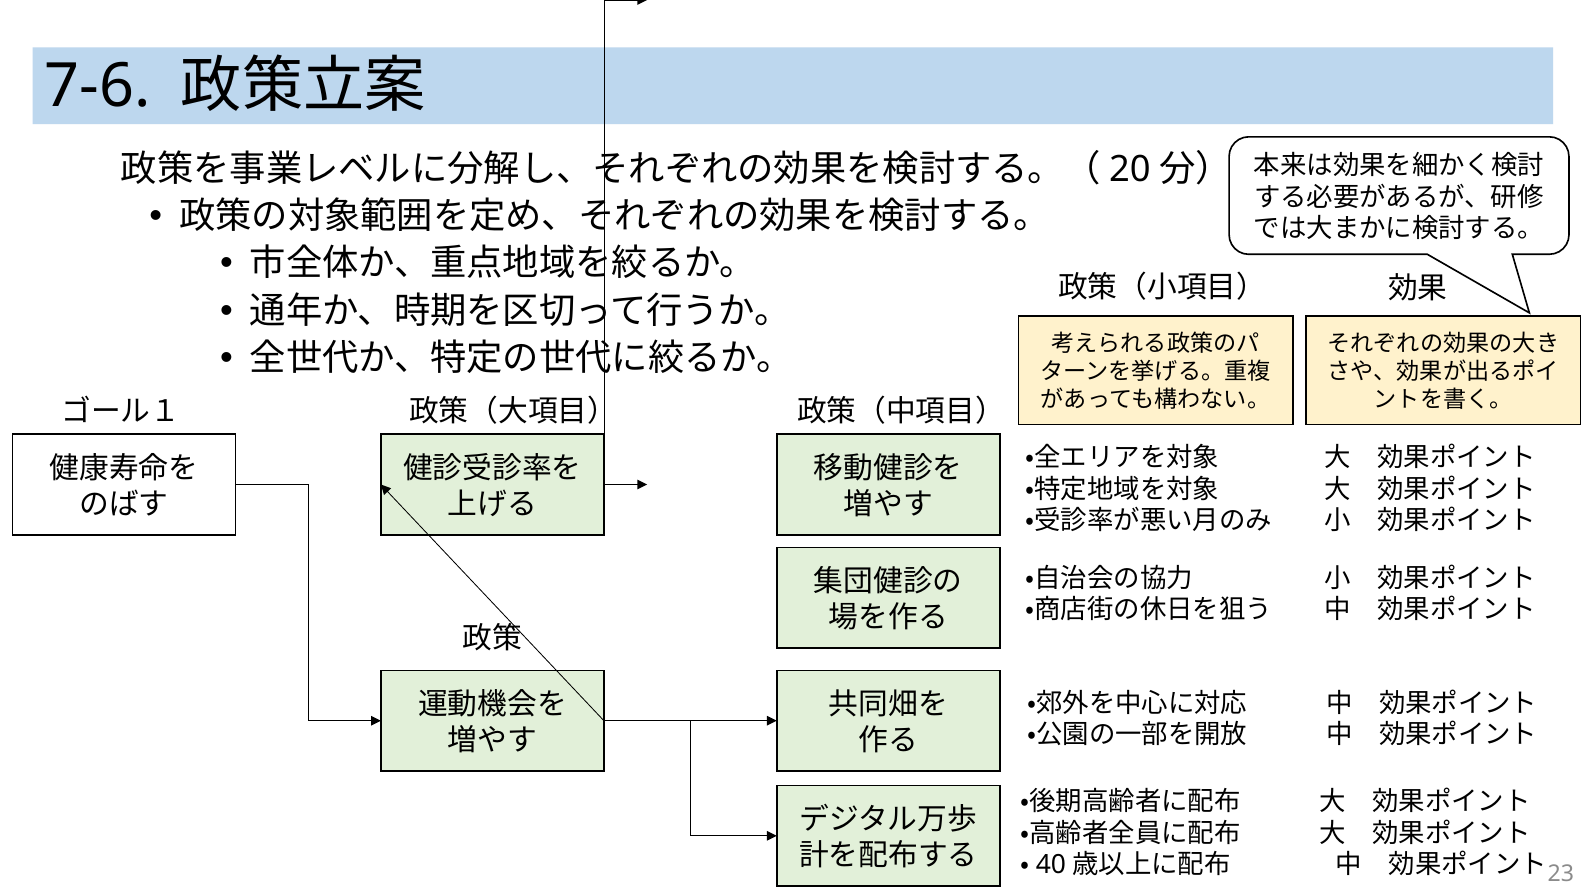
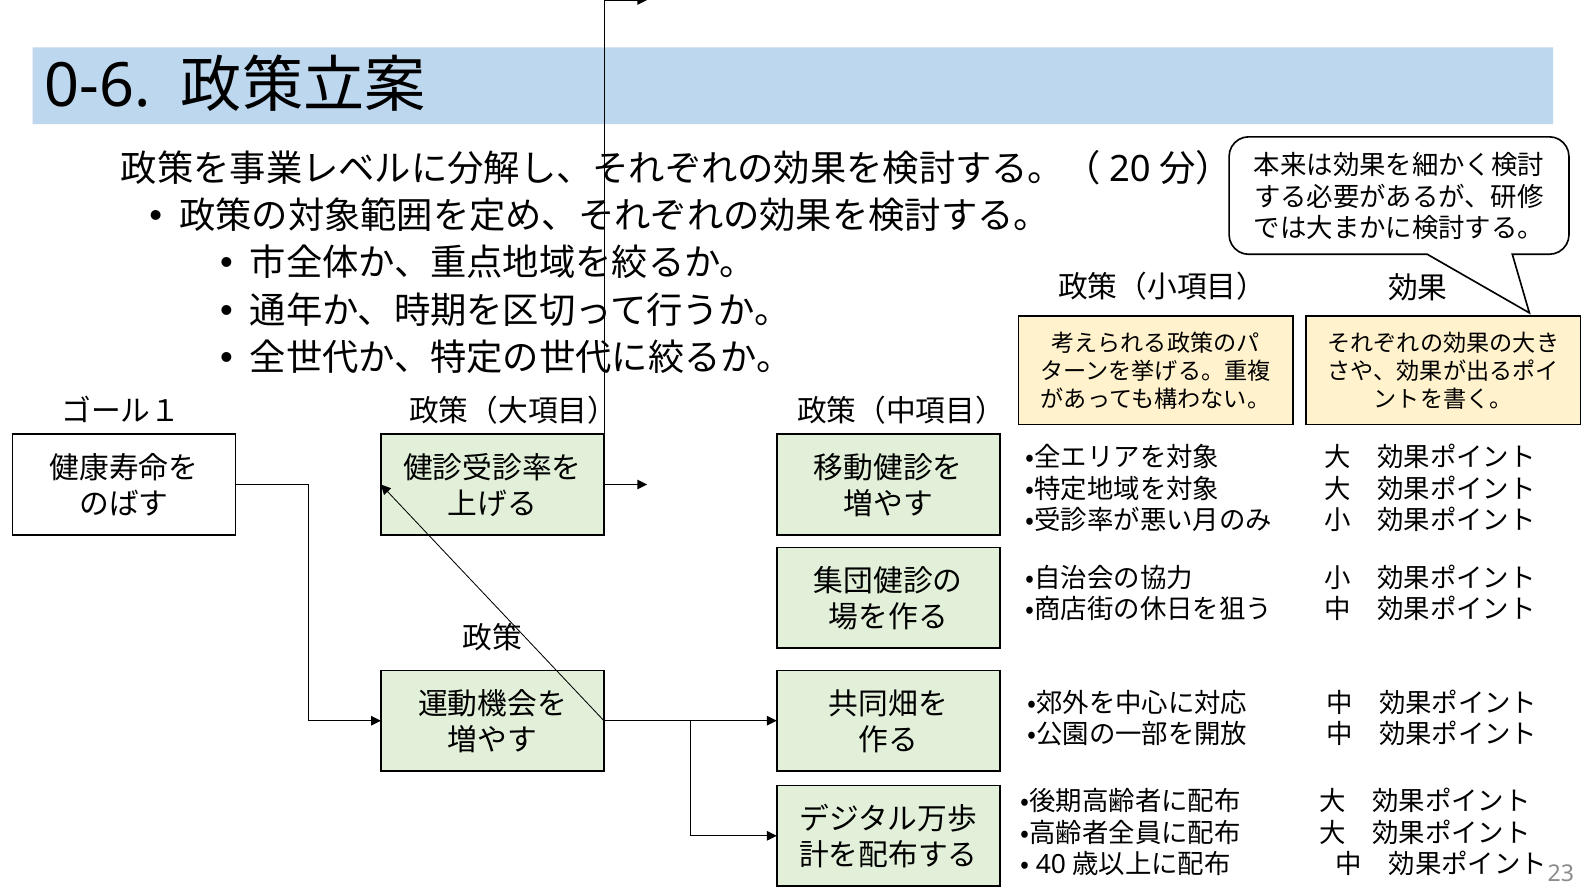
7-6: 7-6 -> 0-6
